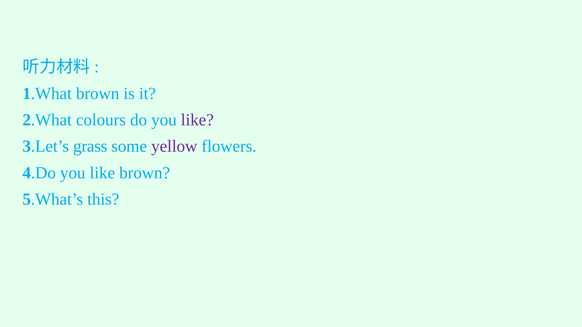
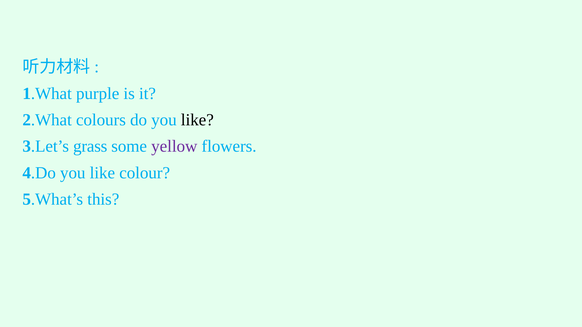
1.What brown: brown -> purple
like at (197, 120) colour: purple -> black
like brown: brown -> colour
